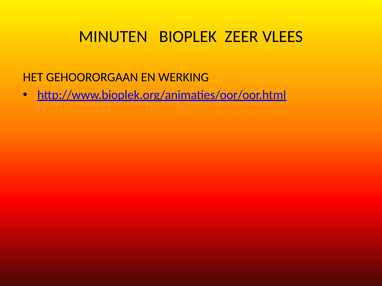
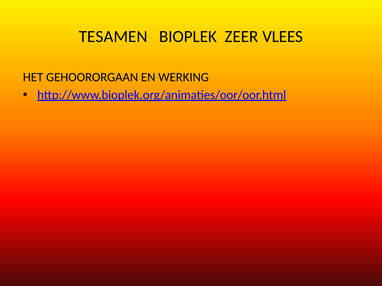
MINUTEN: MINUTEN -> TESAMEN
